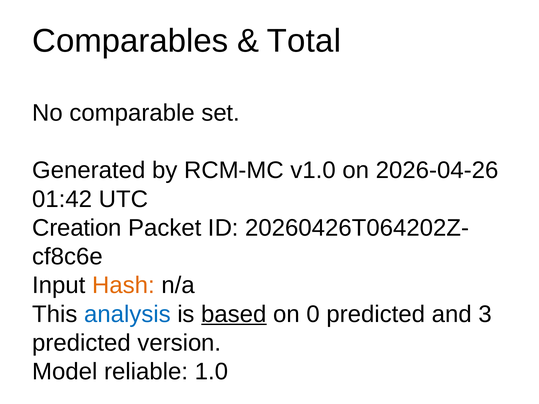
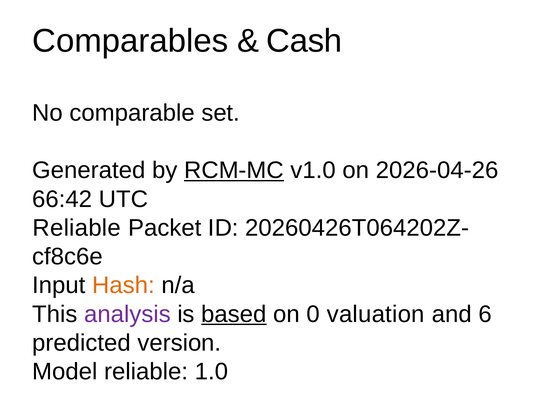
Total: Total -> Cash
RCM-MC underline: none -> present
01:42: 01:42 -> 66:42
Creation at (77, 228): Creation -> Reliable
analysis colour: blue -> purple
0 predicted: predicted -> valuation
3: 3 -> 6
